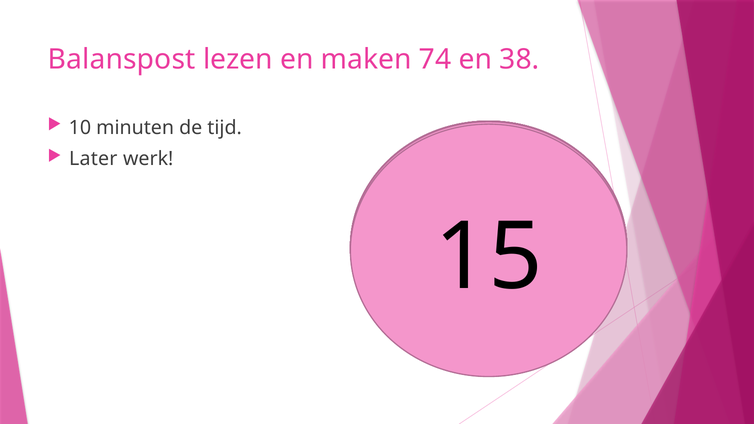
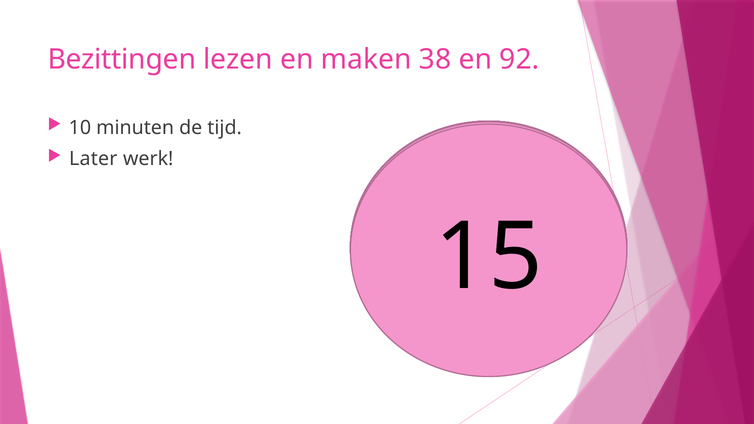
Balanspost: Balanspost -> Bezittingen
74: 74 -> 38
38: 38 -> 92
